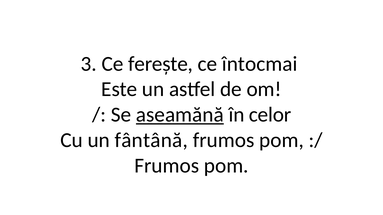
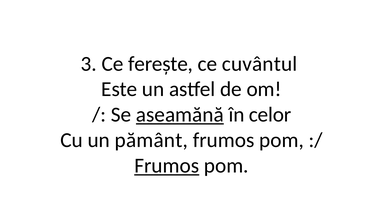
întocmai: întocmai -> cuvântul
fântână: fântână -> pământ
Frumos at (167, 166) underline: none -> present
